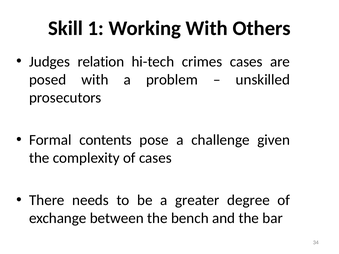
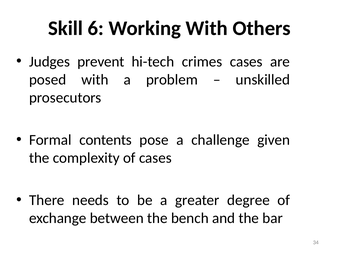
1: 1 -> 6
relation: relation -> prevent
